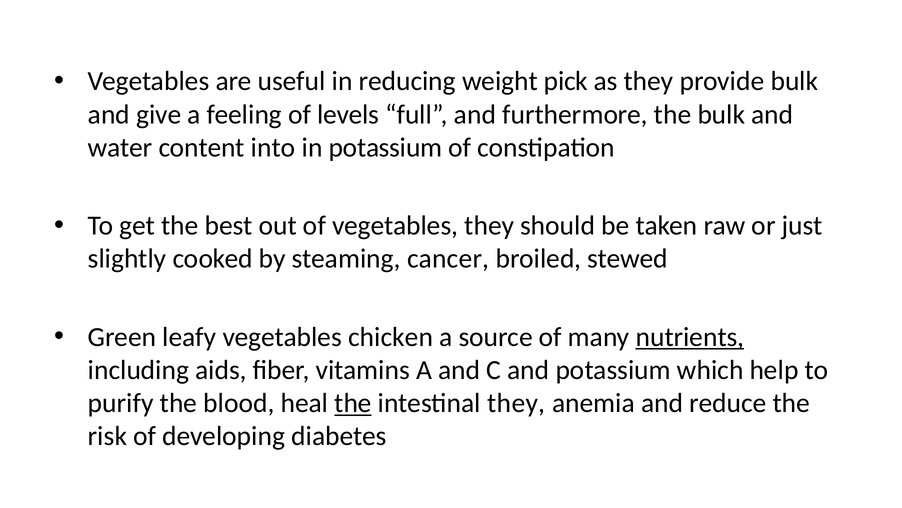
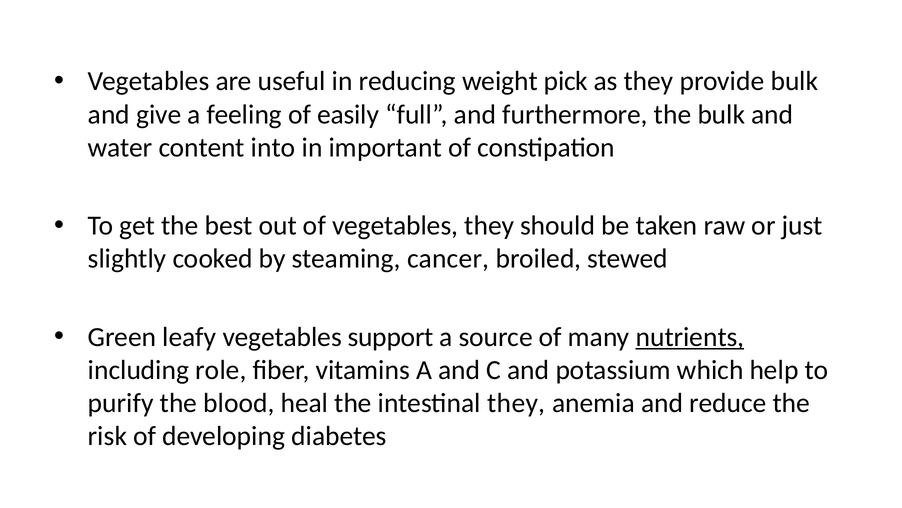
levels: levels -> easily
in potassium: potassium -> important
chicken: chicken -> support
aids: aids -> role
the at (353, 403) underline: present -> none
